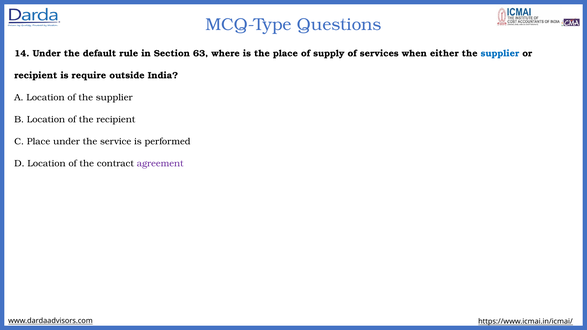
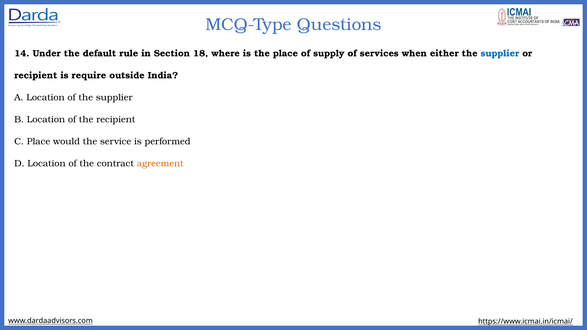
63: 63 -> 18
Place under: under -> would
agreement colour: purple -> orange
